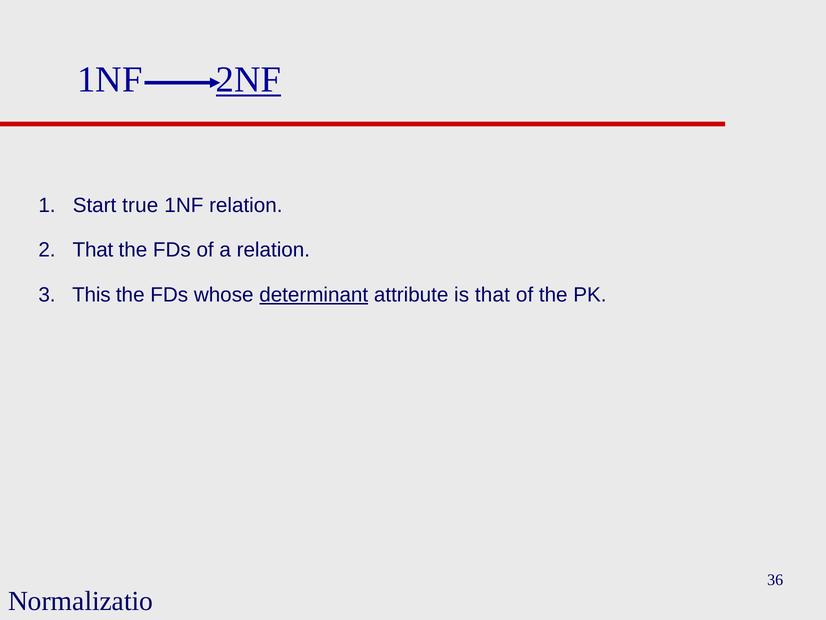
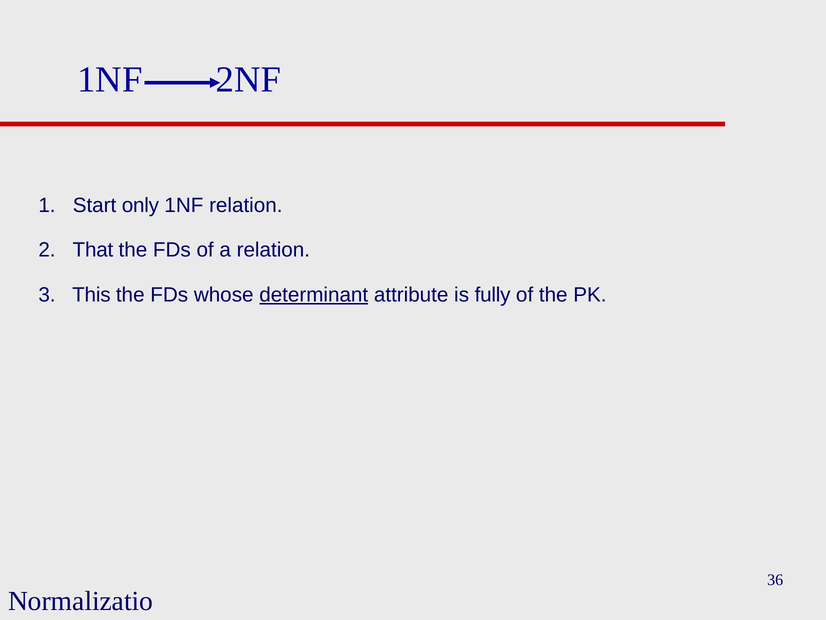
2NF underline: present -> none
true: true -> only
is that: that -> fully
